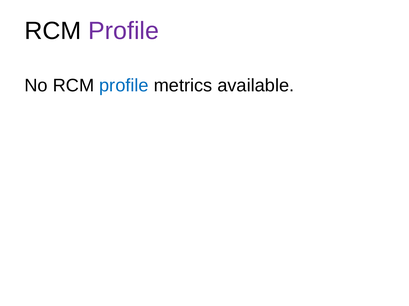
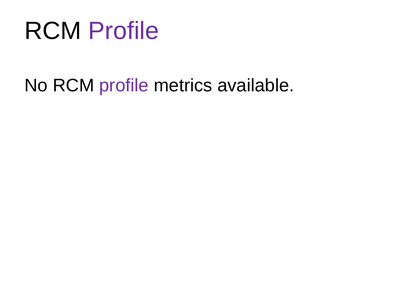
profile at (124, 86) colour: blue -> purple
